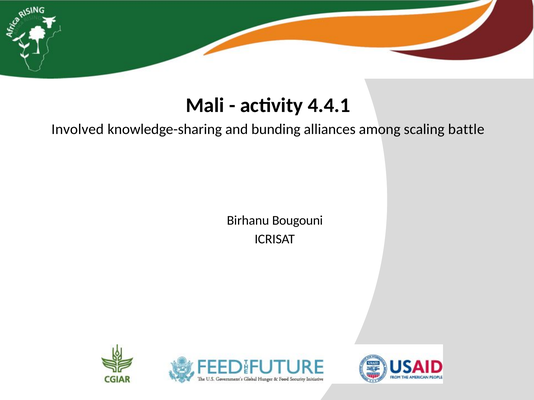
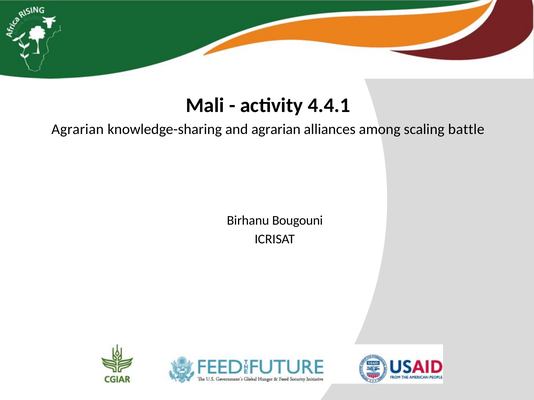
Involved at (78, 129): Involved -> Agrarian
and bunding: bunding -> agrarian
